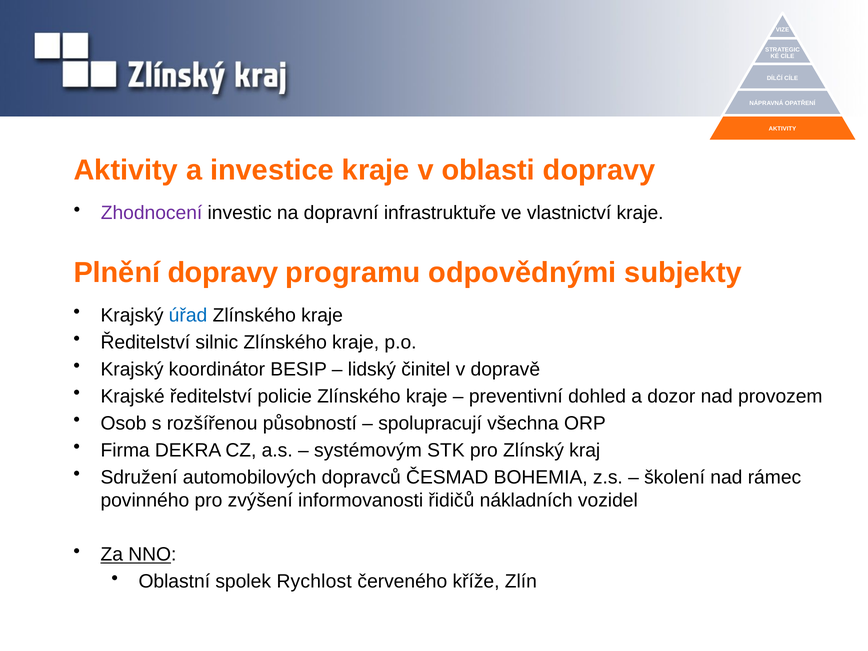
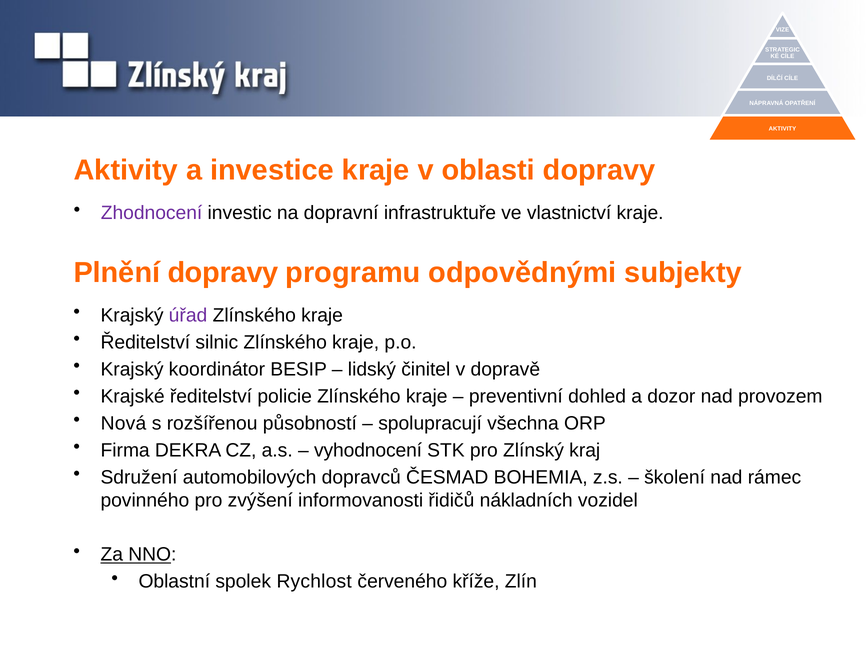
úřad colour: blue -> purple
Osob: Osob -> Nová
systémovým: systémovým -> vyhodnocení
